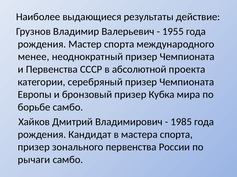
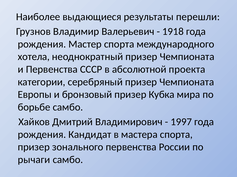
действие: действие -> перешли
1955: 1955 -> 1918
менее: менее -> хотела
1985: 1985 -> 1997
